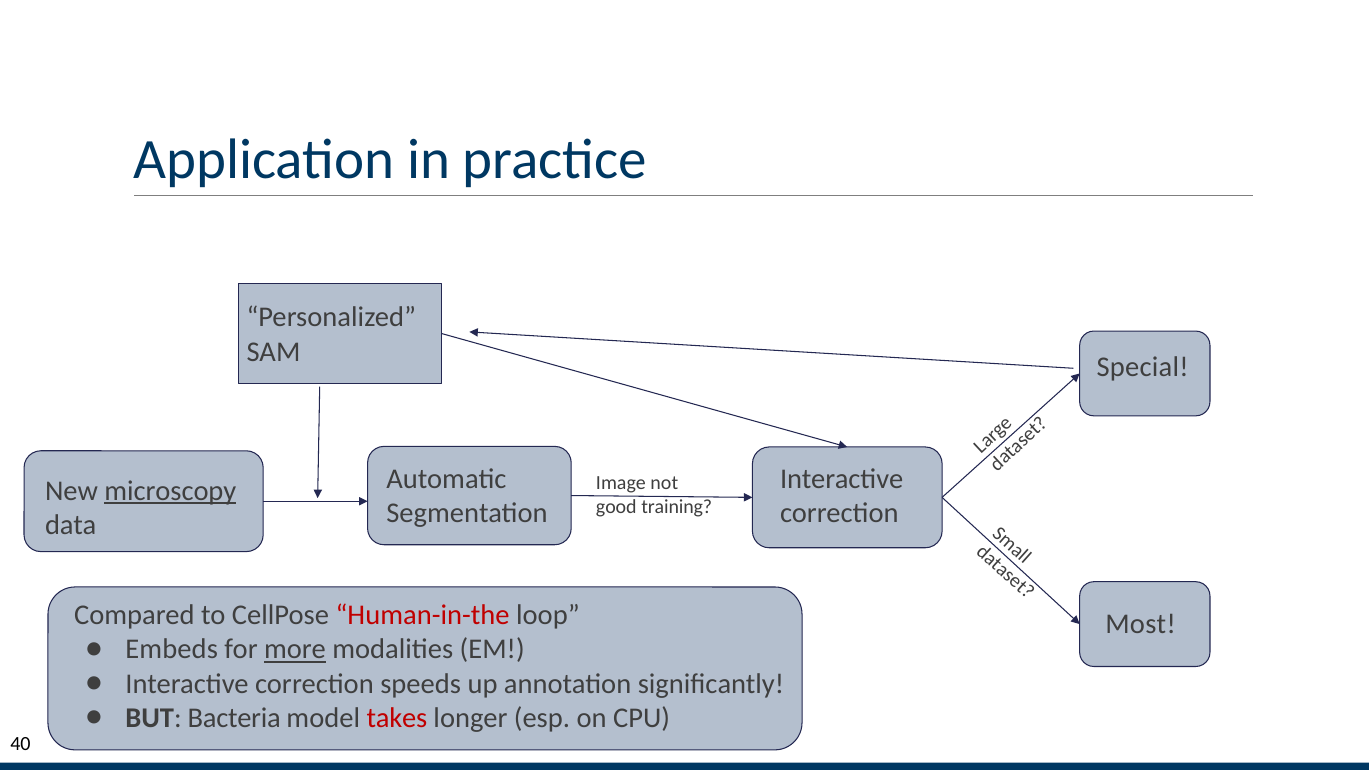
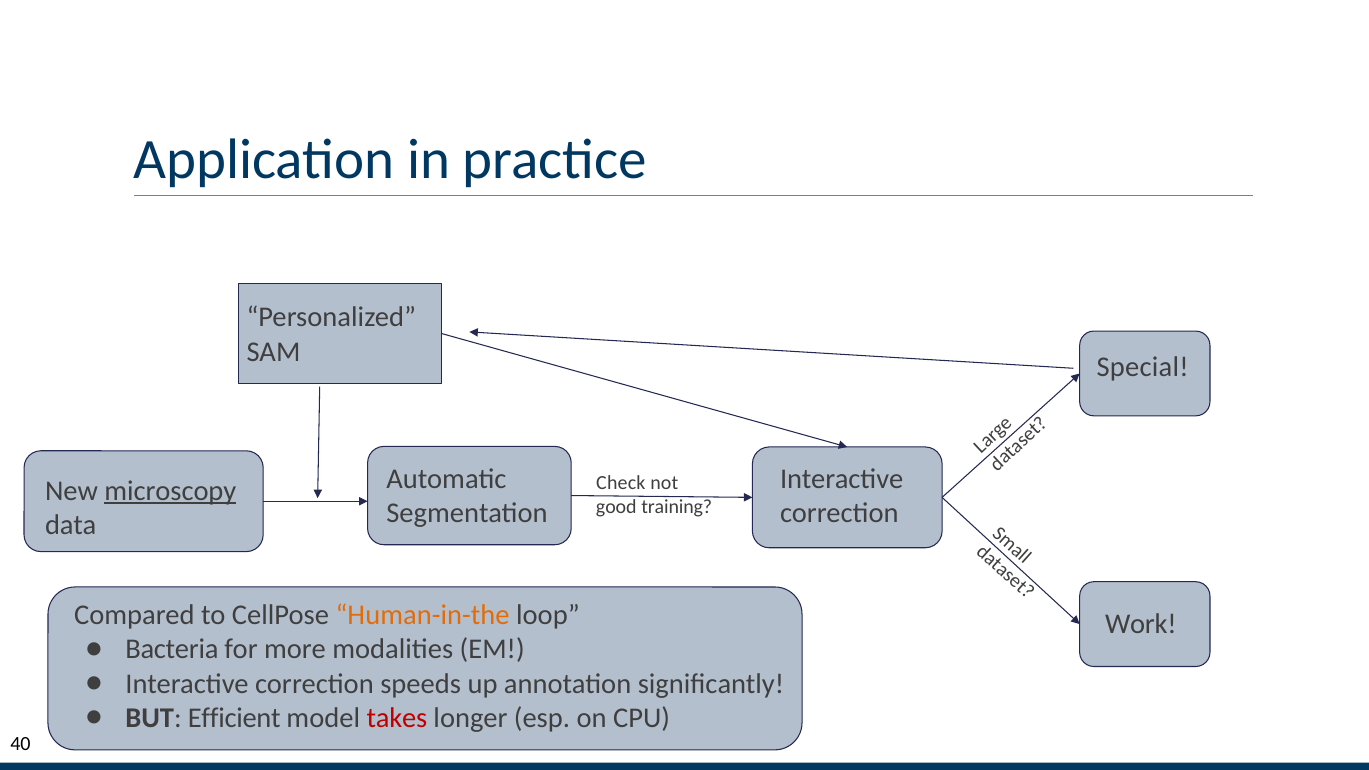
Image: Image -> Check
Human-in-the colour: red -> orange
Most: Most -> Work
Embeds: Embeds -> Bacteria
more underline: present -> none
Bacteria: Bacteria -> Efficient
